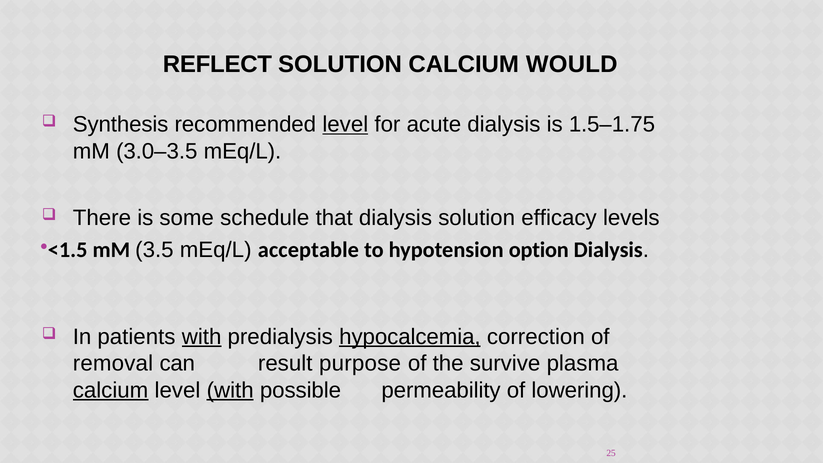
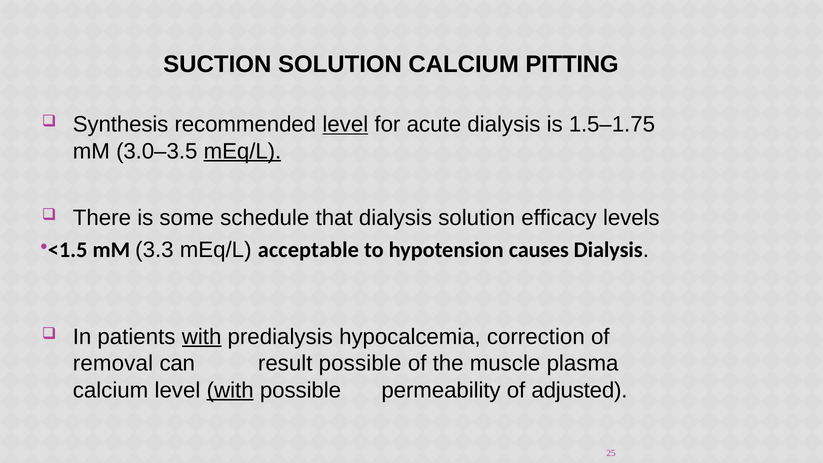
REFLECT: REFLECT -> SUCTION
WOULD: WOULD -> PITTING
mEq/L at (242, 151) underline: none -> present
3.5: 3.5 -> 3.3
option: option -> causes
hypocalcemia underline: present -> none
result purpose: purpose -> possible
survive: survive -> muscle
calcium at (111, 390) underline: present -> none
lowering: lowering -> adjusted
